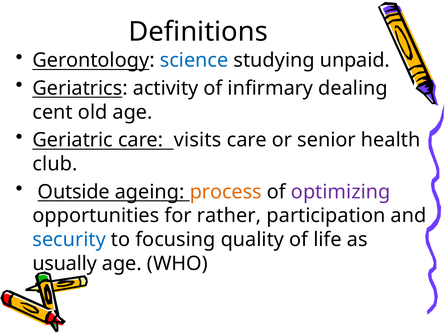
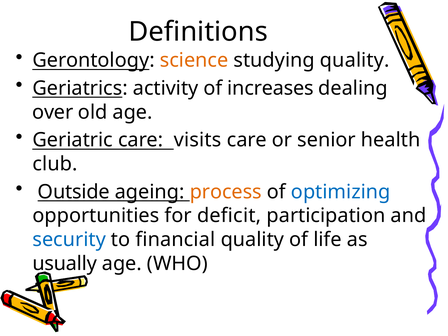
science colour: blue -> orange
studying unpaid: unpaid -> quality
infirmary: infirmary -> increases
cent: cent -> over
optimizing colour: purple -> blue
rather: rather -> deficit
focusing: focusing -> financial
